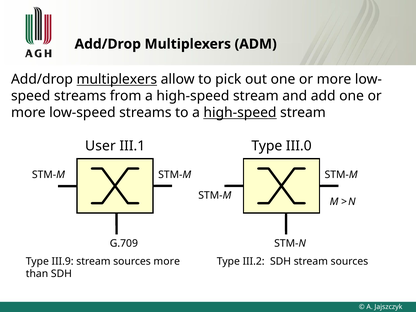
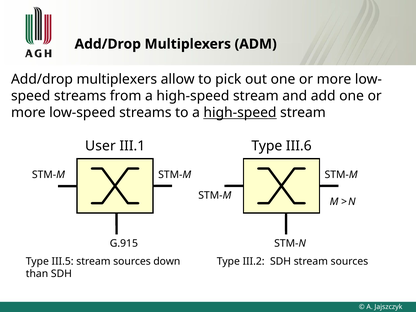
multiplexers at (117, 79) underline: present -> none
III.0: III.0 -> III.6
G.709: G.709 -> G.915
III.9: III.9 -> III.5
sources more: more -> down
